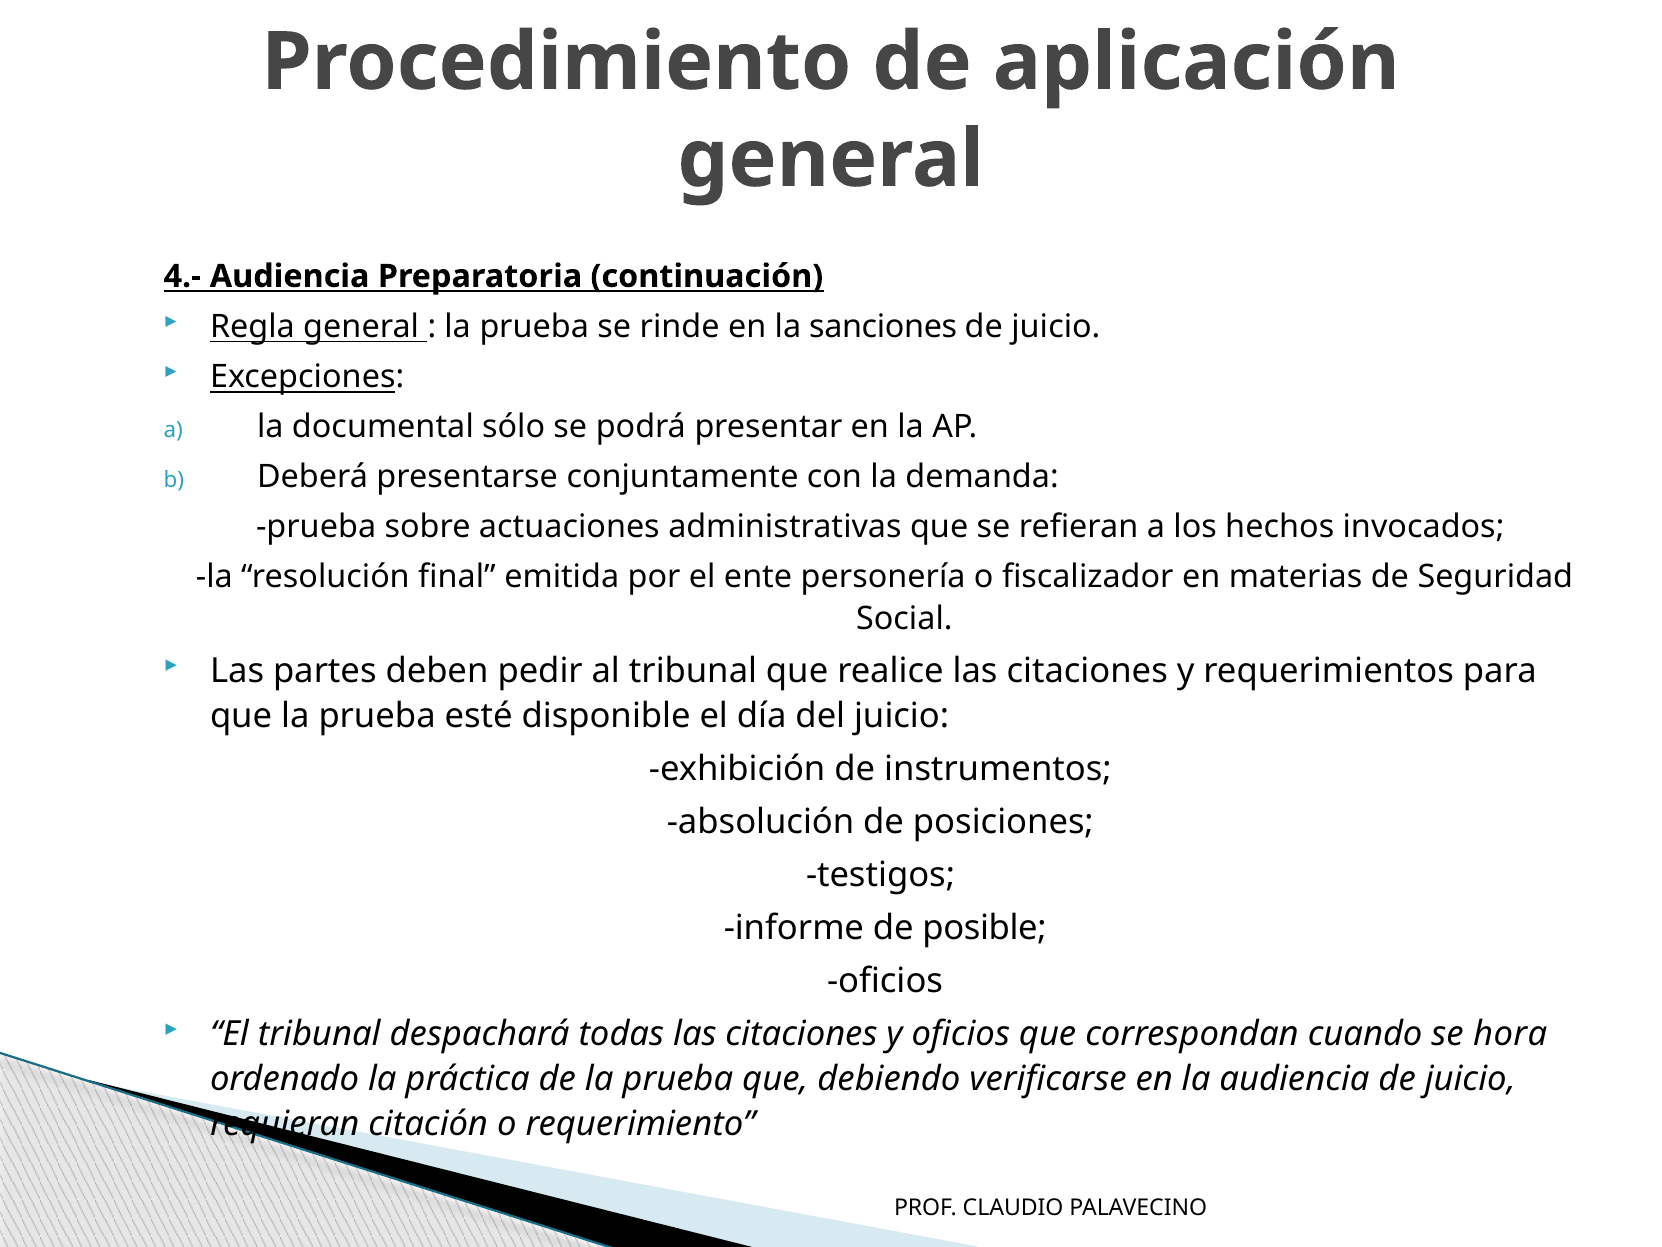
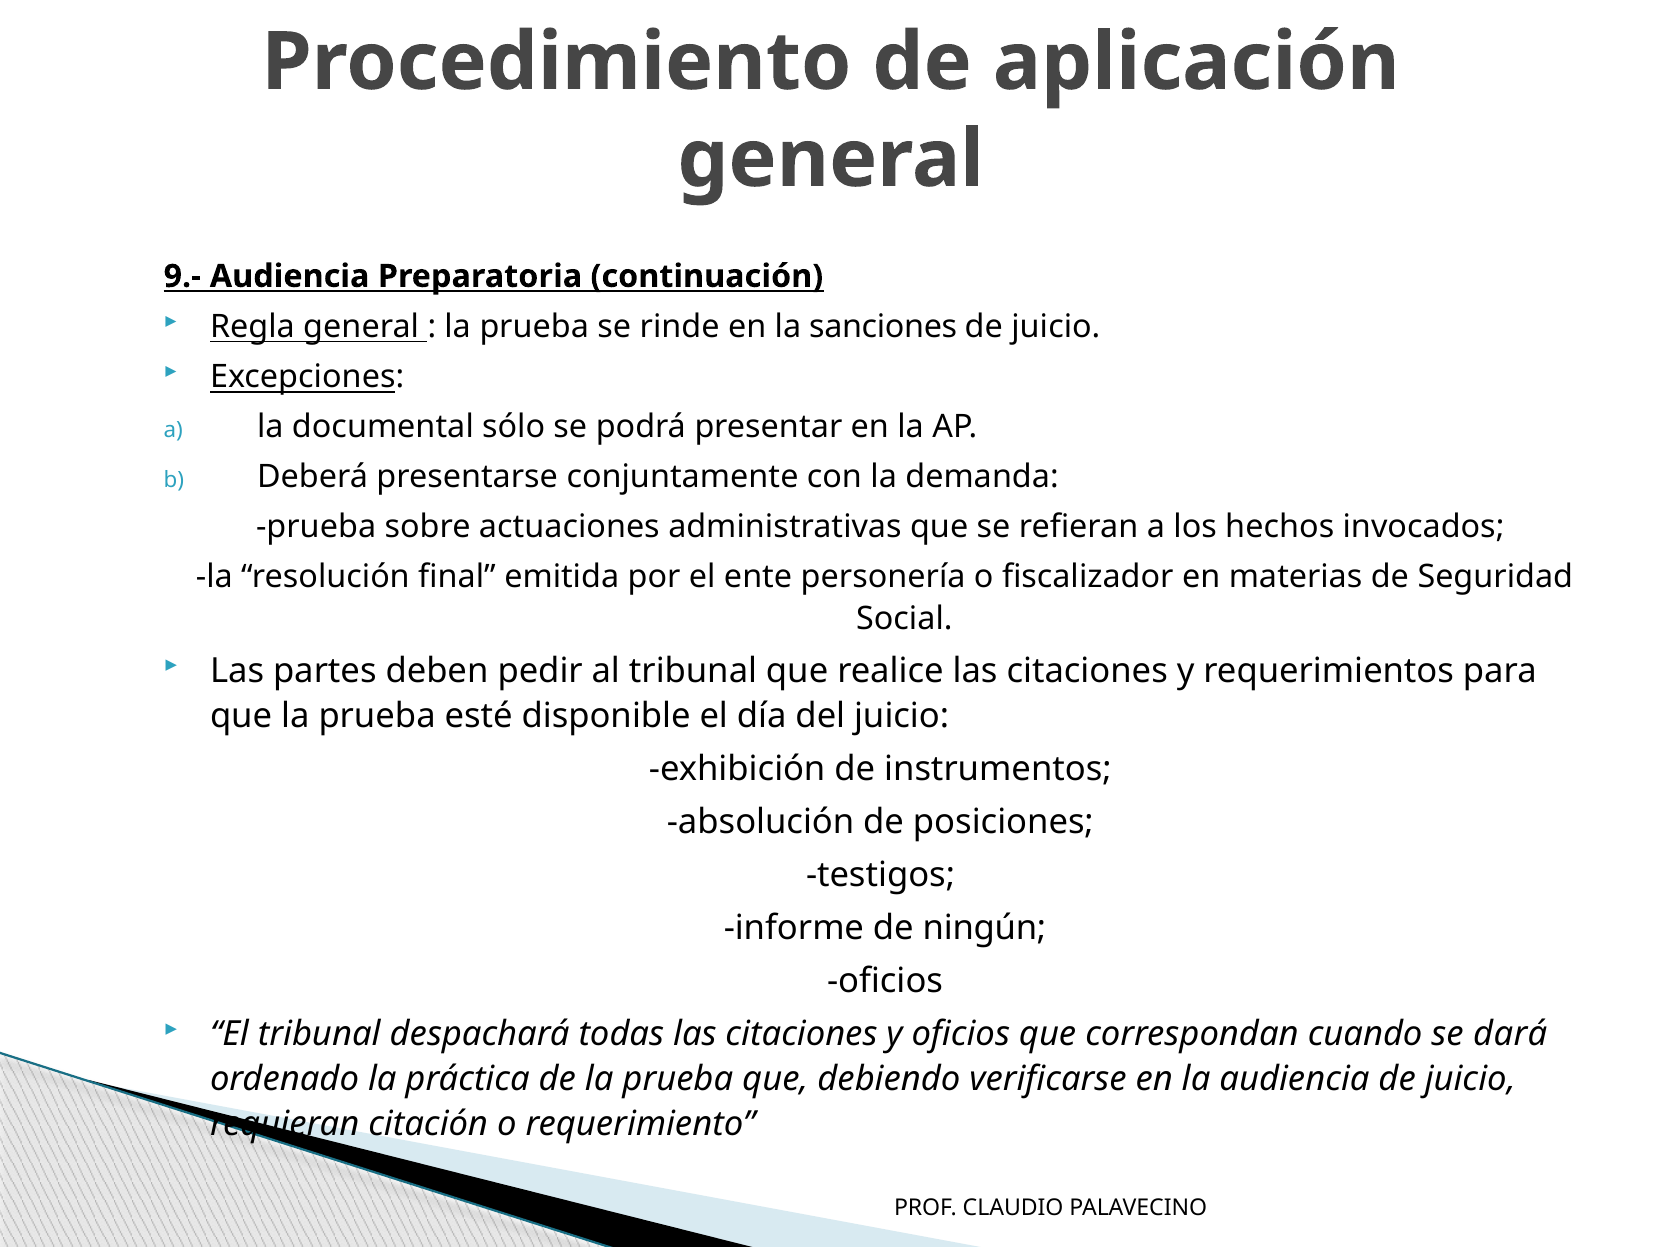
4.-: 4.- -> 9.-
posible: posible -> ningún
hora: hora -> dará
